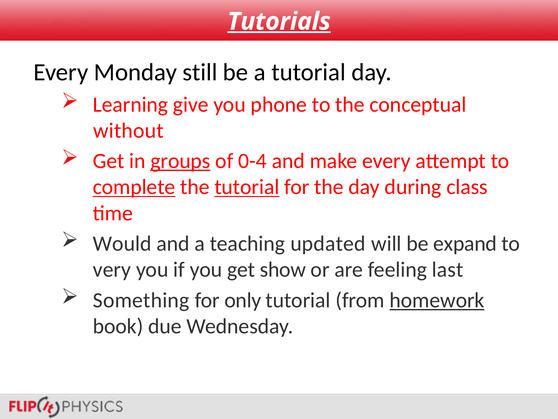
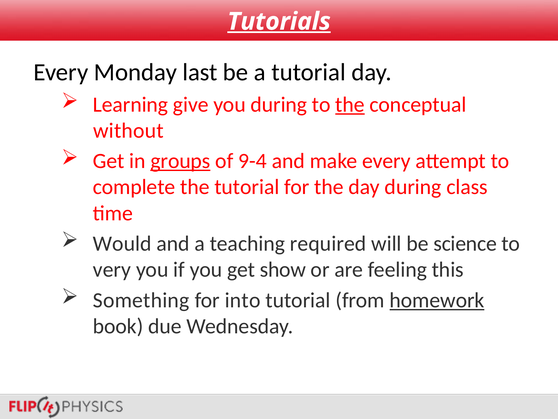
still: still -> last
you phone: phone -> during
the at (350, 104) underline: none -> present
0-4: 0-4 -> 9-4
complete underline: present -> none
tutorial at (247, 187) underline: present -> none
updated: updated -> required
expand: expand -> science
last: last -> this
only: only -> into
